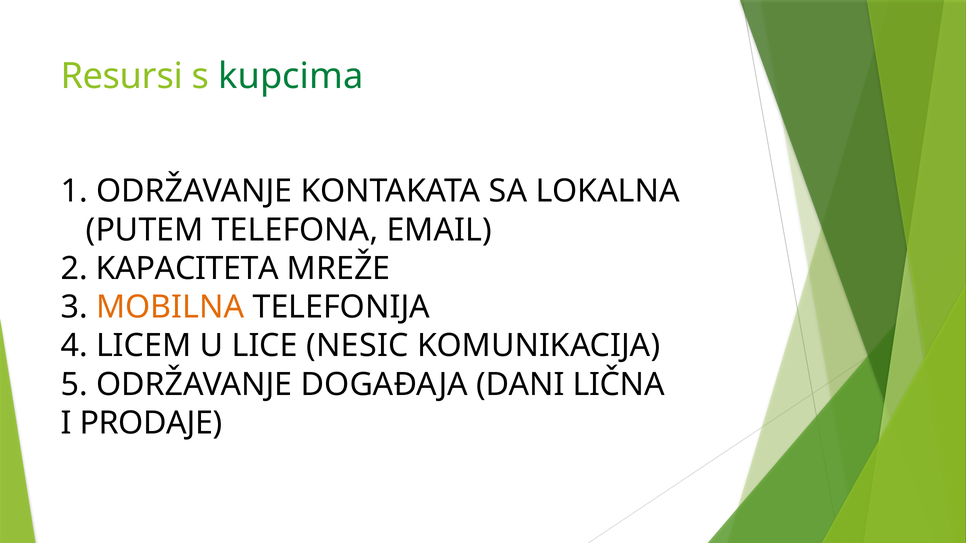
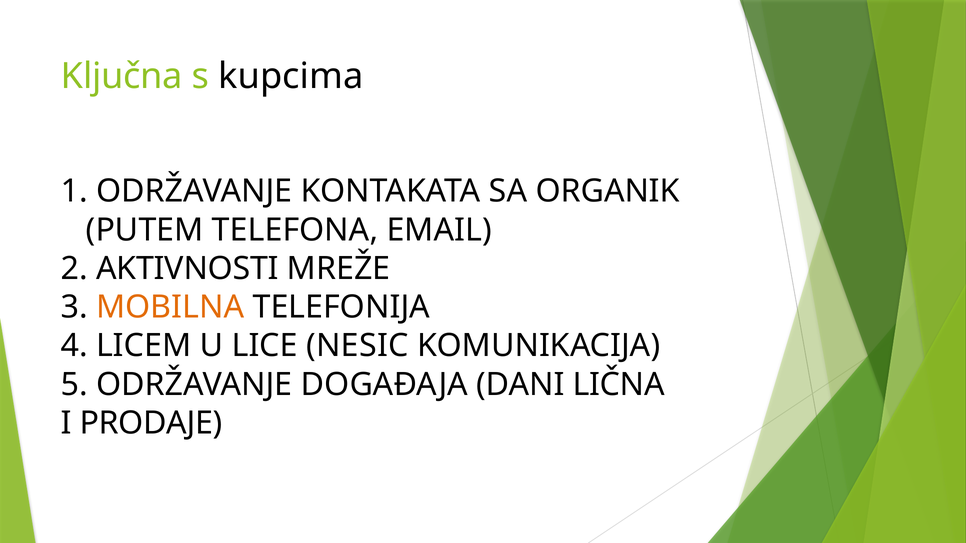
Resursi: Resursi -> Ključna
kupcima colour: green -> black
LOKALNA: LOKALNA -> ORGANIK
KAPACITETA: KAPACITETA -> AKTIVNOSTI
